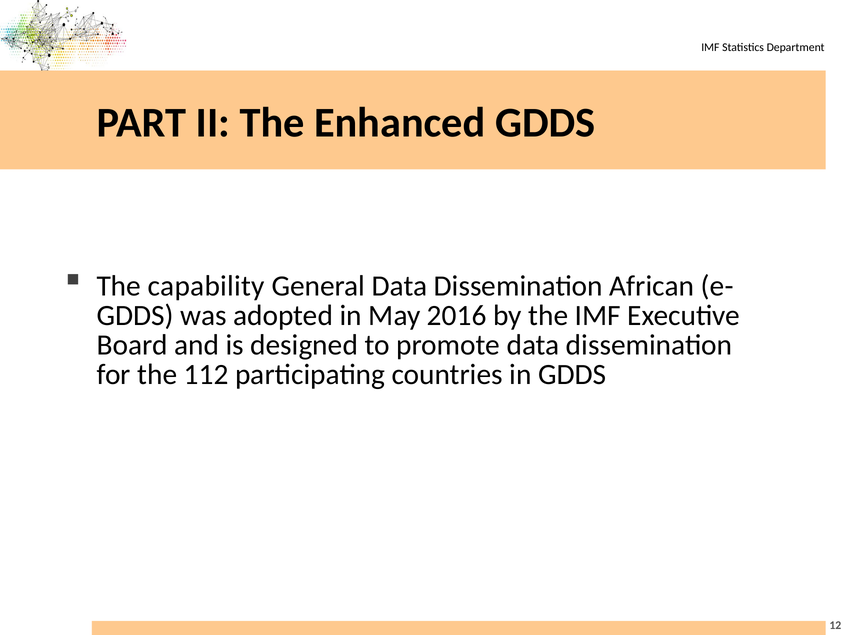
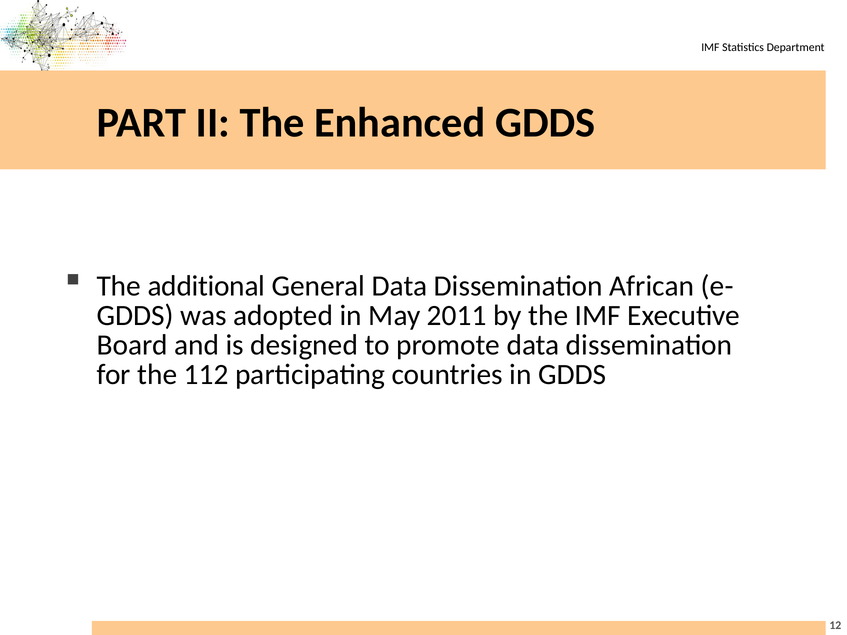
capability: capability -> additional
2016: 2016 -> 2011
